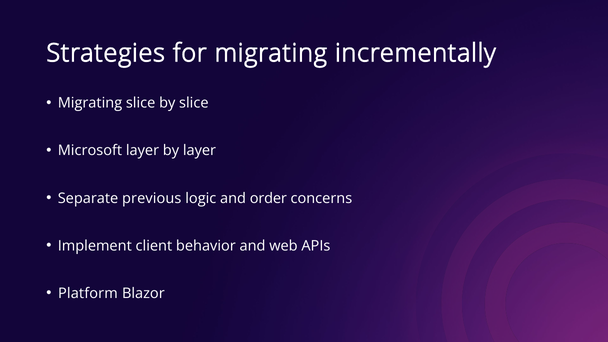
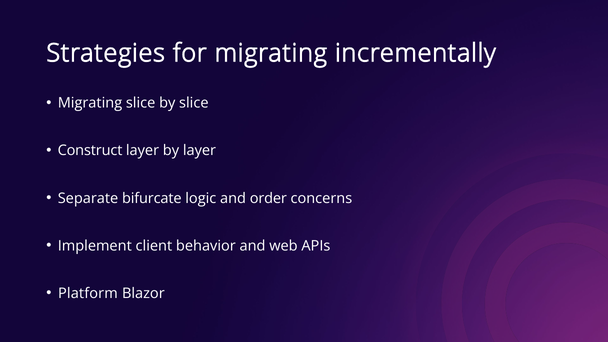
Microsoft: Microsoft -> Construct
previous: previous -> bifurcate
